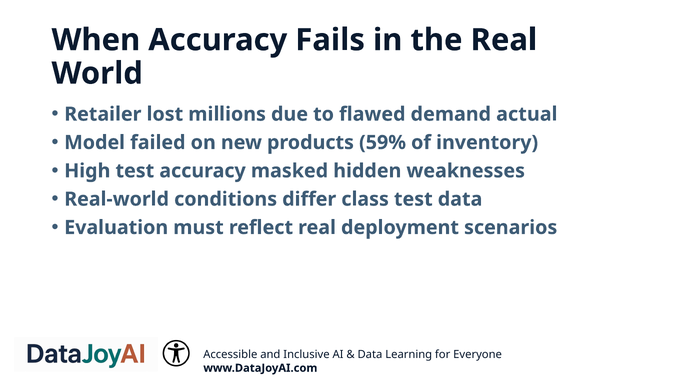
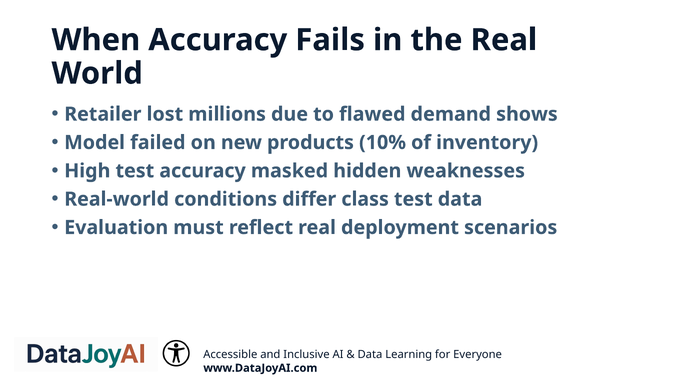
actual: actual -> shows
59%: 59% -> 10%
